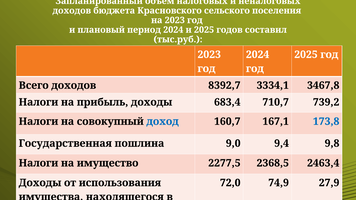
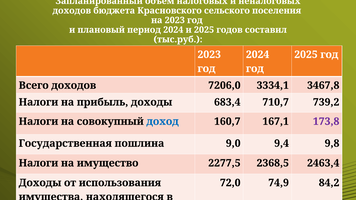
8392,7: 8392,7 -> 7206,0
173,8 colour: blue -> purple
27,9: 27,9 -> 84,2
